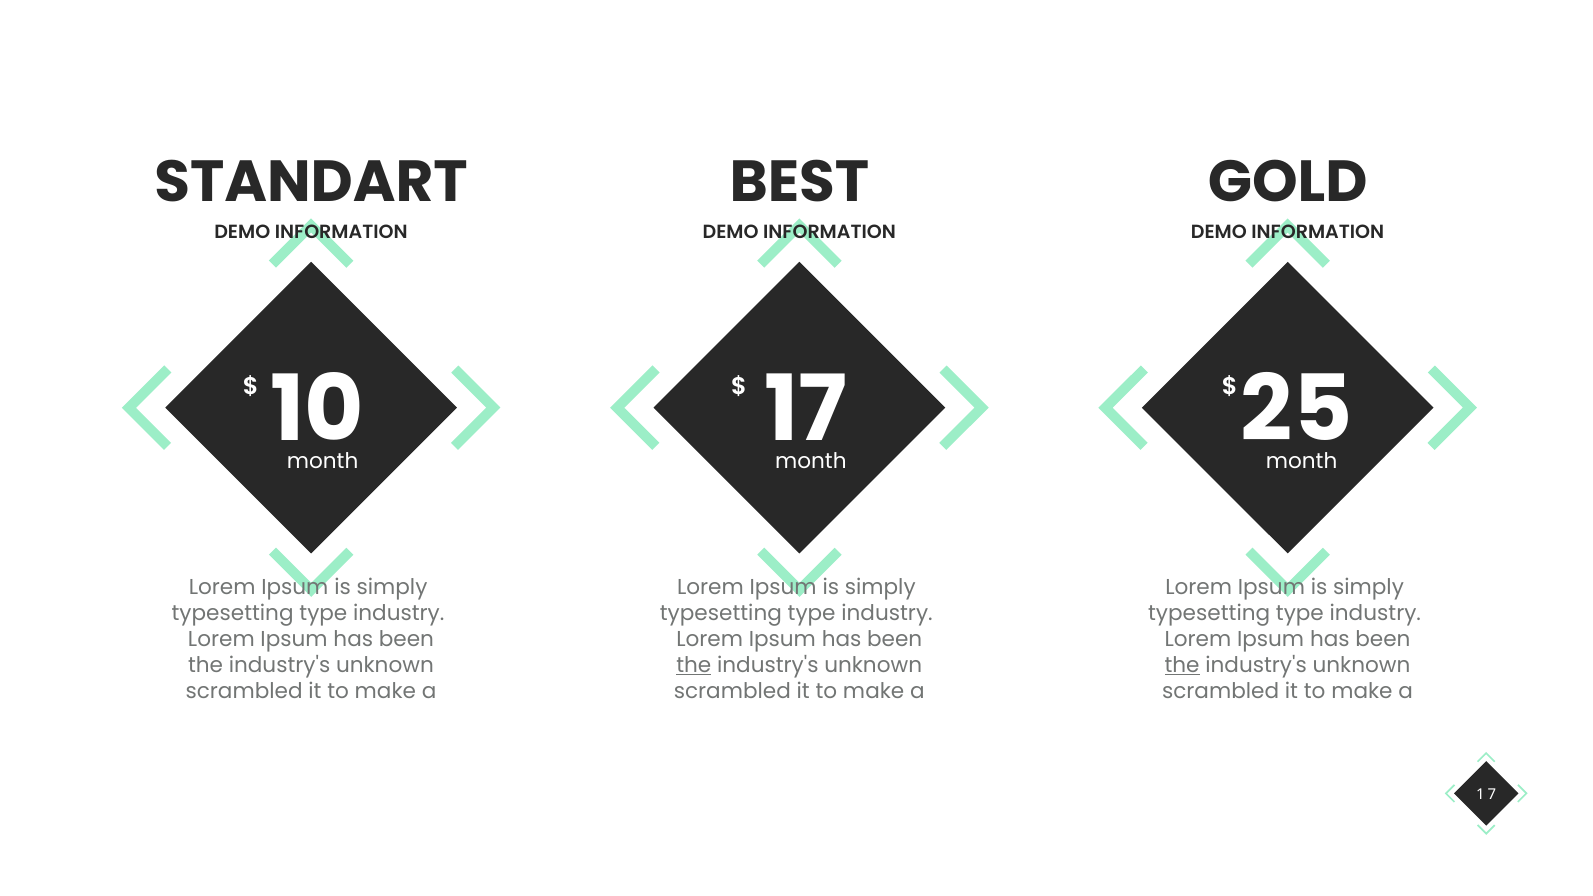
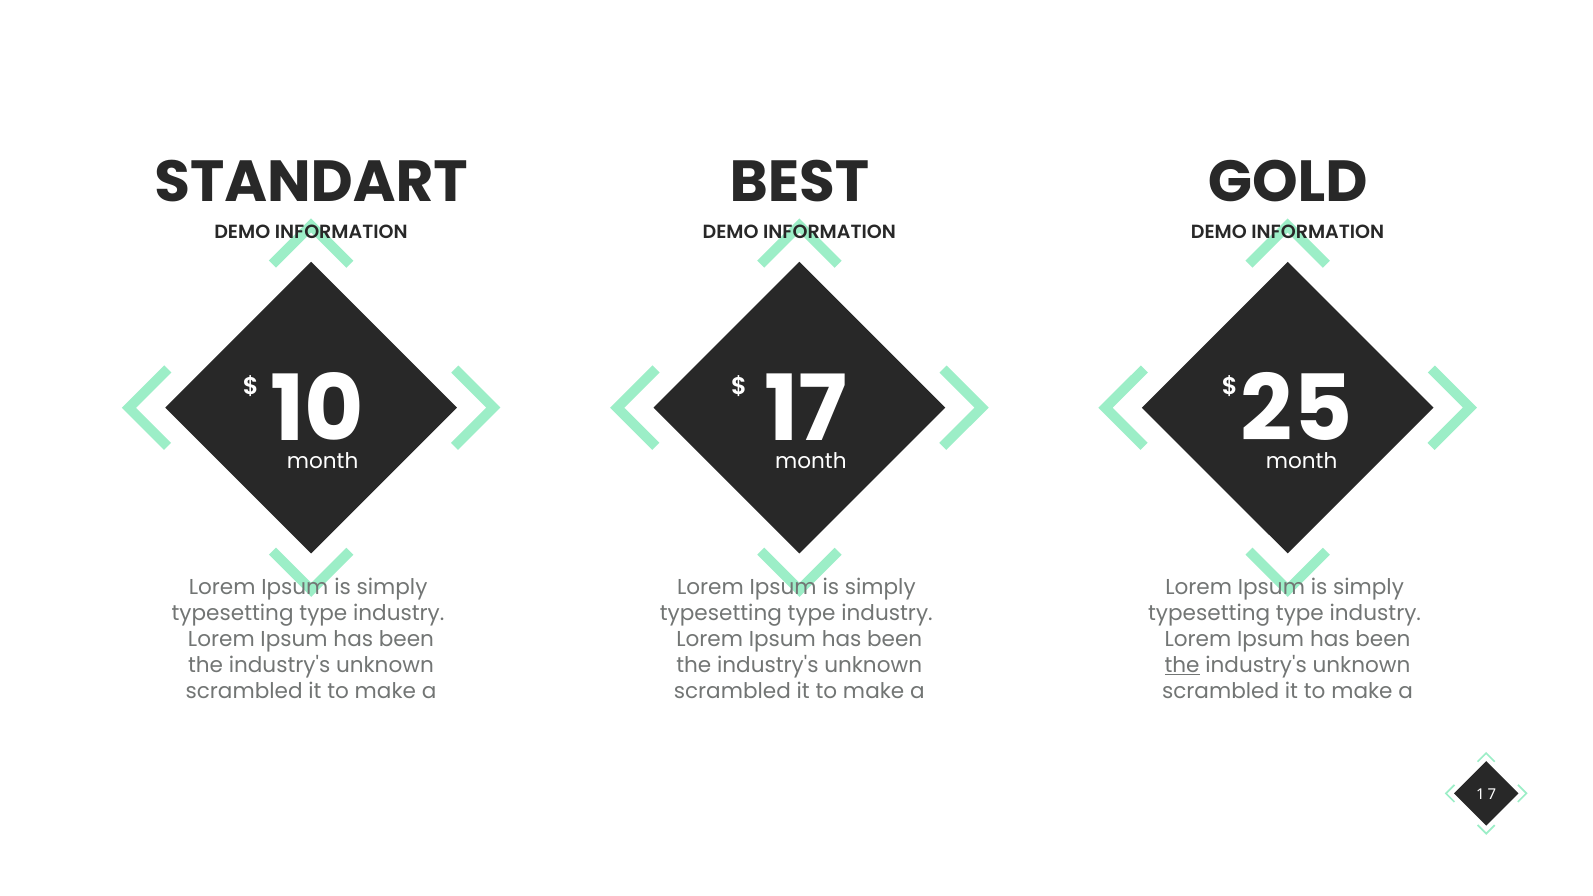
the at (694, 666) underline: present -> none
